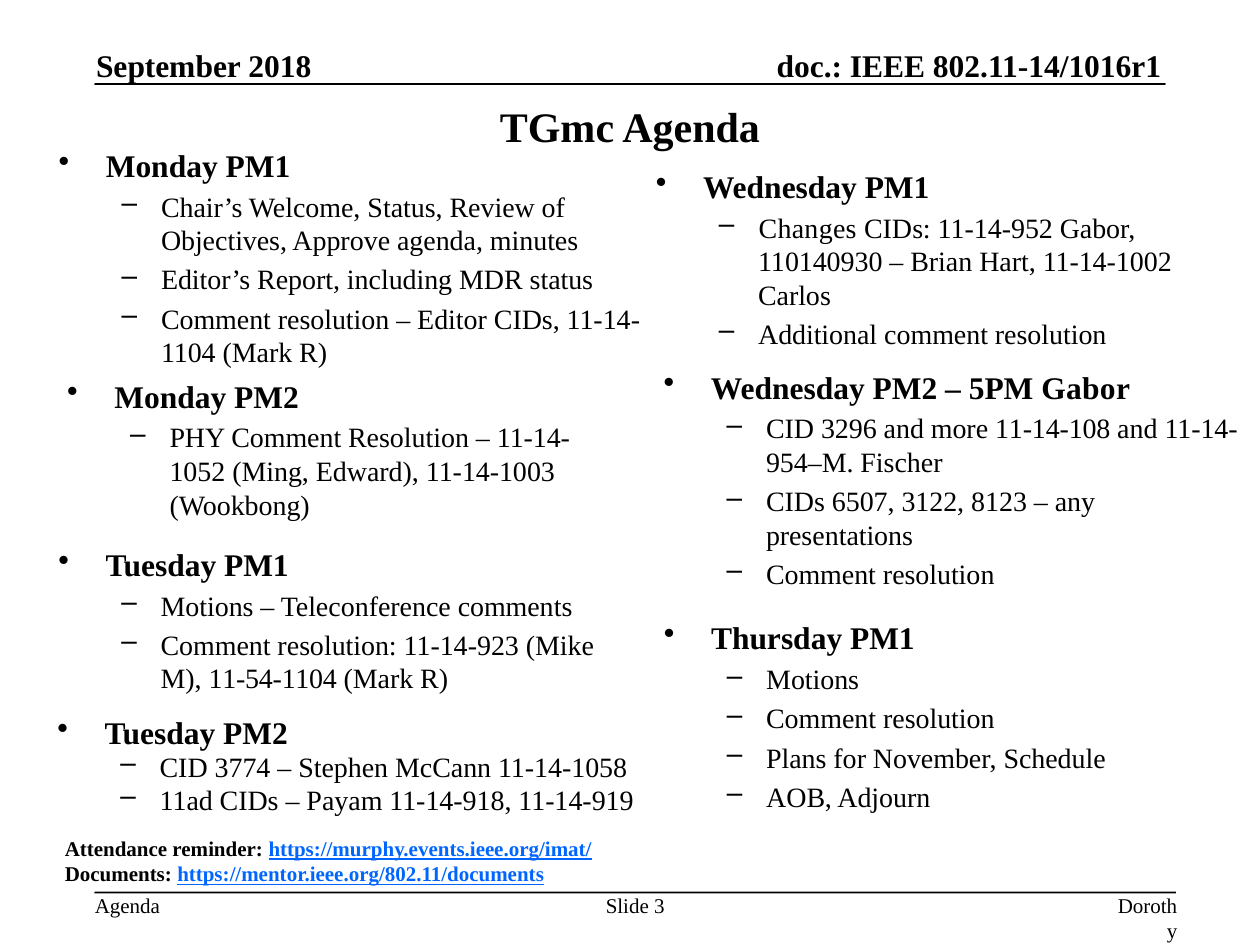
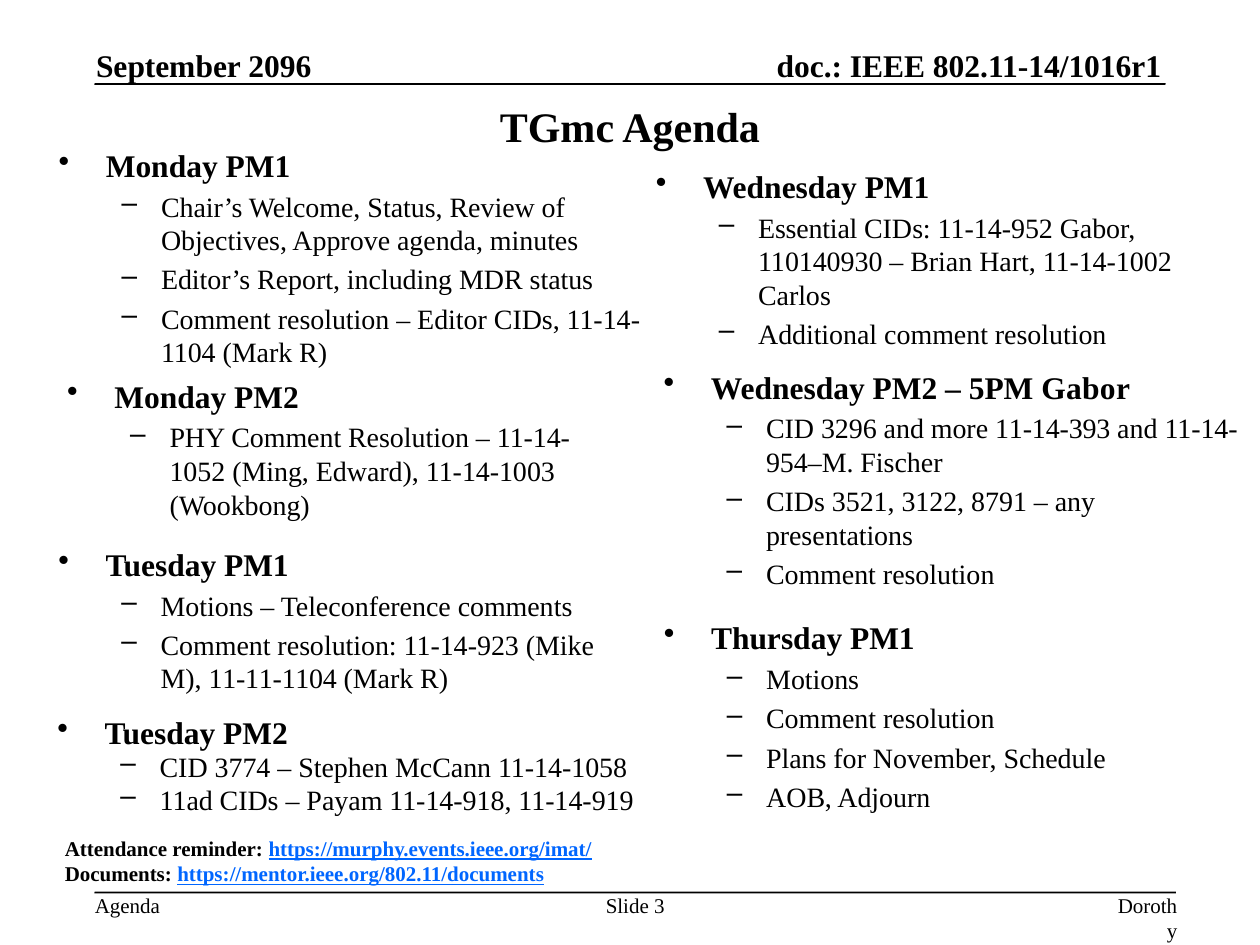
2018: 2018 -> 2096
Changes: Changes -> Essential
11-14-108: 11-14-108 -> 11-14-393
6507: 6507 -> 3521
8123: 8123 -> 8791
11-54-1104: 11-54-1104 -> 11-11-1104
